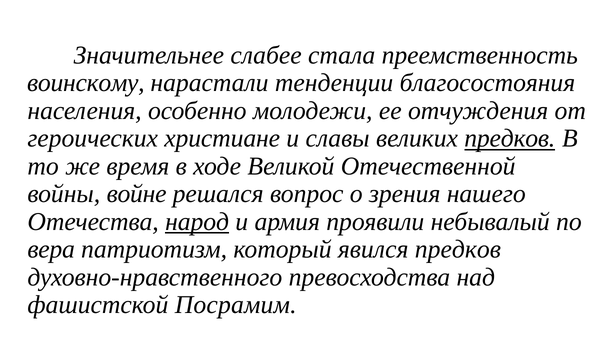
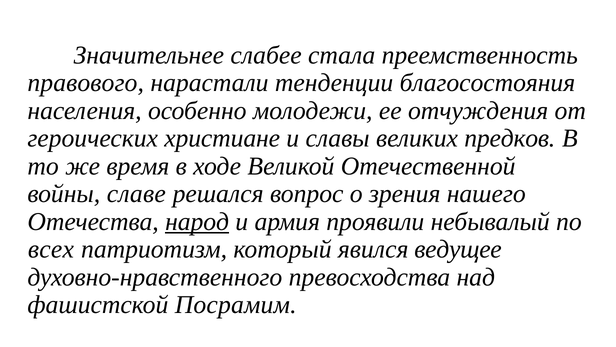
воинскому: воинскому -> правового
предков at (510, 138) underline: present -> none
войне: войне -> славе
вера: вера -> всех
явился предков: предков -> ведущее
